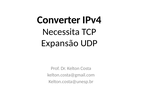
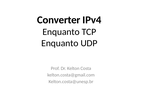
Necessita at (61, 32): Necessita -> Enquanto
Expansão at (60, 43): Expansão -> Enquanto
